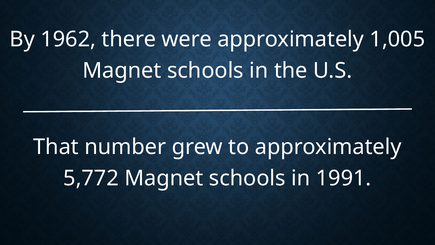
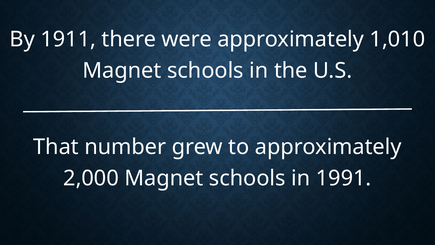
1962: 1962 -> 1911
1,005: 1,005 -> 1,010
5,772: 5,772 -> 2,000
